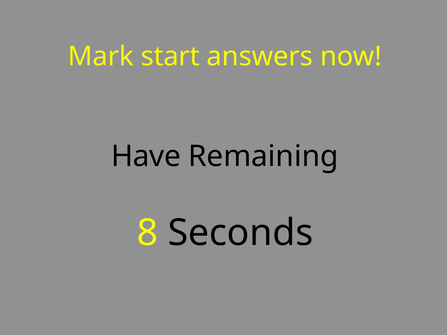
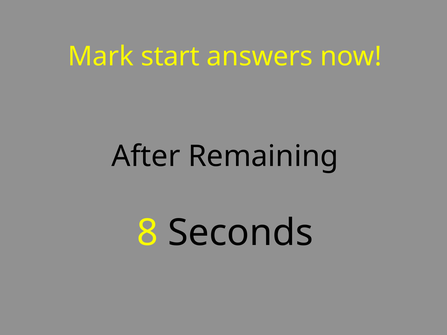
Have: Have -> After
